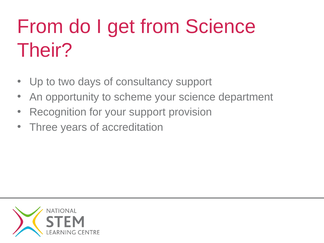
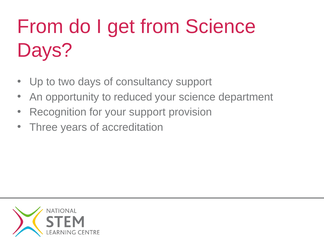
Their at (45, 50): Their -> Days
scheme: scheme -> reduced
